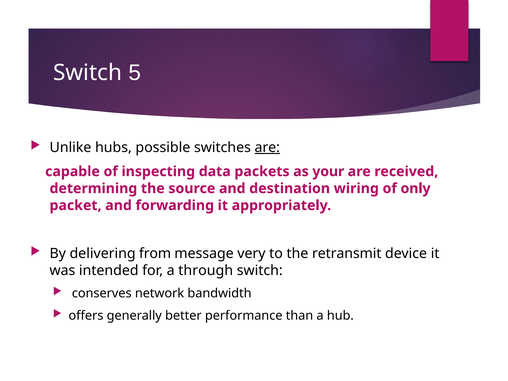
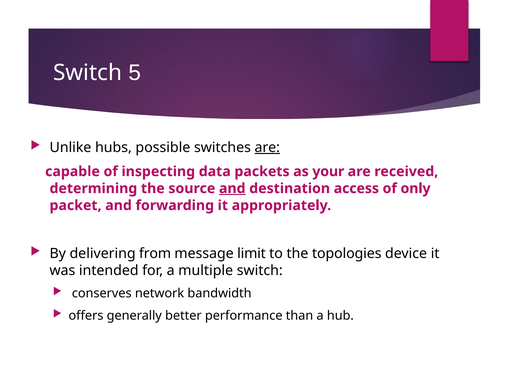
and at (232, 188) underline: none -> present
wiring: wiring -> access
very: very -> limit
retransmit: retransmit -> topologies
through: through -> multiple
